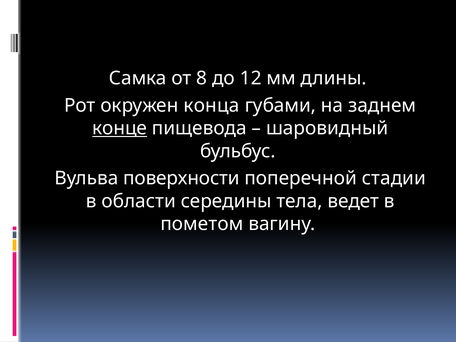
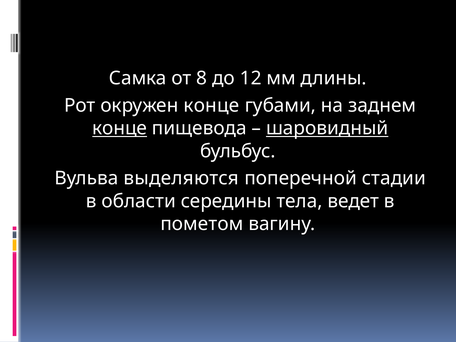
окружен конца: конца -> конце
шаровидный underline: none -> present
поверхности: поверхности -> выделяются
